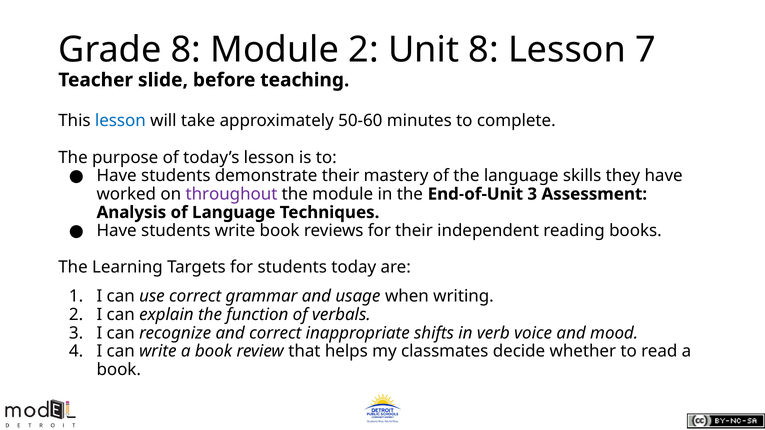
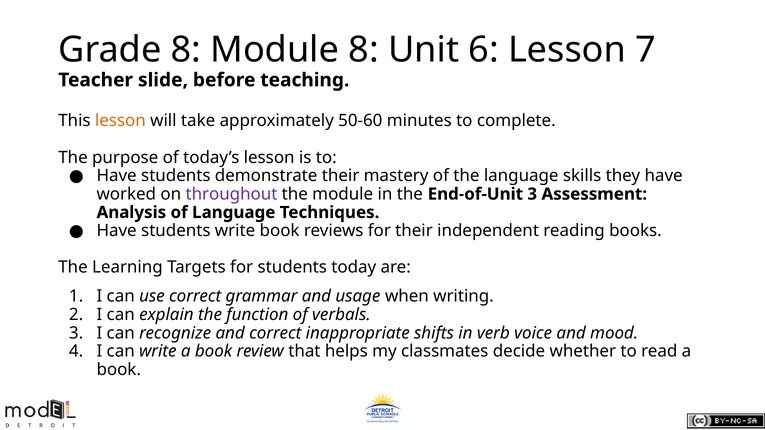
Module 2: 2 -> 8
Unit 8: 8 -> 6
lesson at (120, 121) colour: blue -> orange
